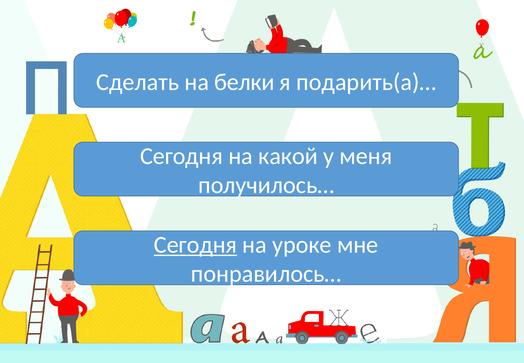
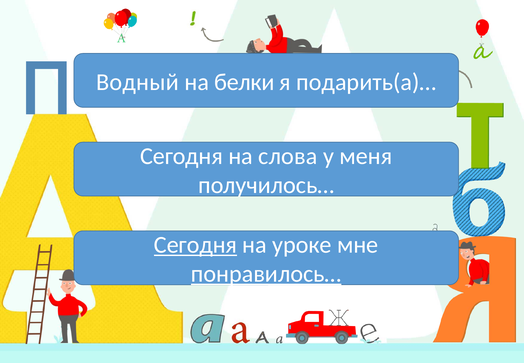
Сделать: Сделать -> Водный
какой: какой -> слова
понравилось… underline: none -> present
